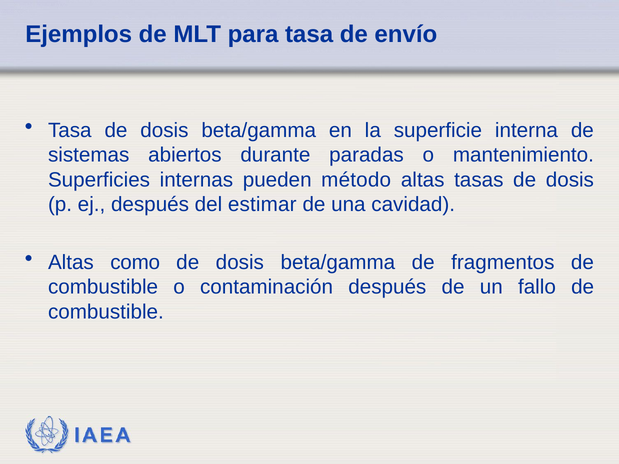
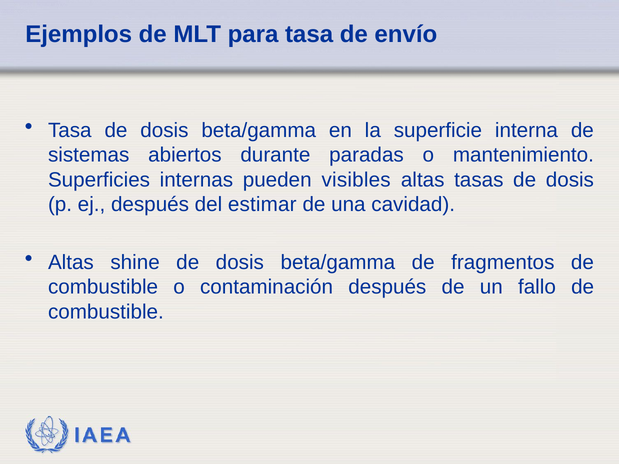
método: método -> visibles
como: como -> shine
